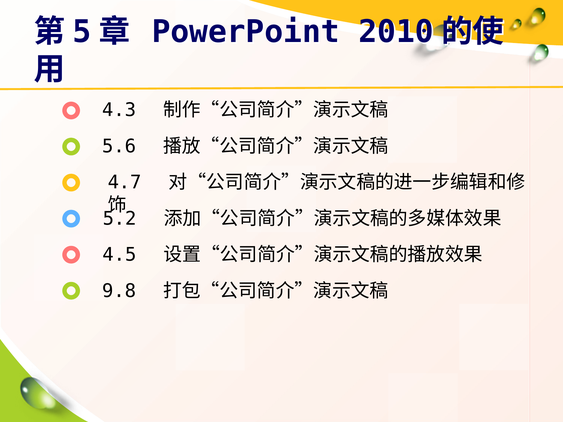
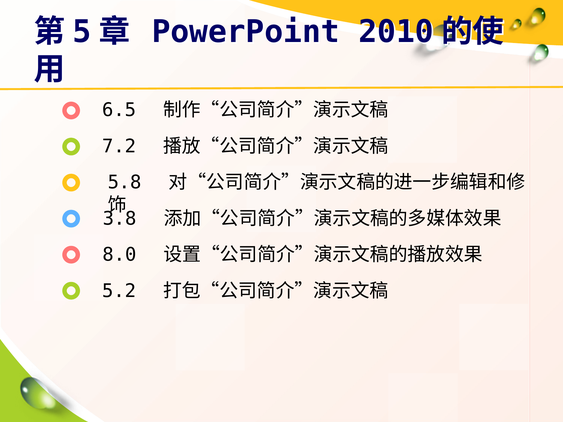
4.3: 4.3 -> 6.5
5.6: 5.6 -> 7.2
4.7: 4.7 -> 5.8
5.2: 5.2 -> 3.8
4.5: 4.5 -> 8.0
9.8: 9.8 -> 5.2
